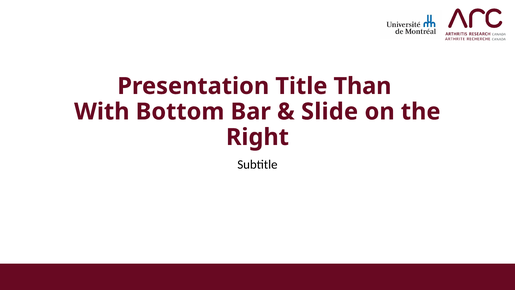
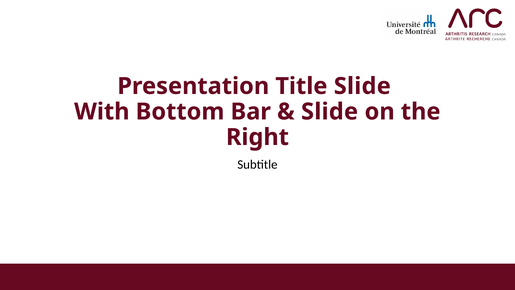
Title Than: Than -> Slide
